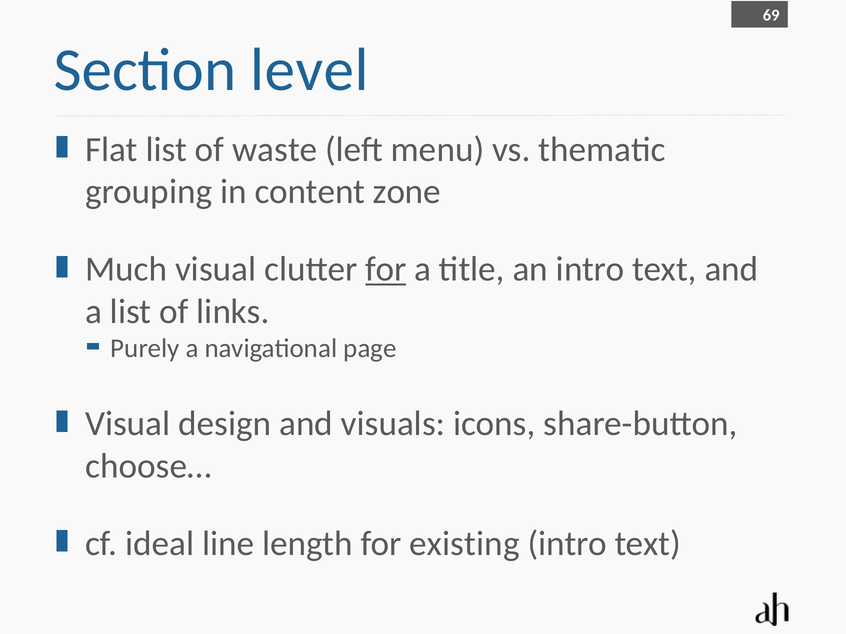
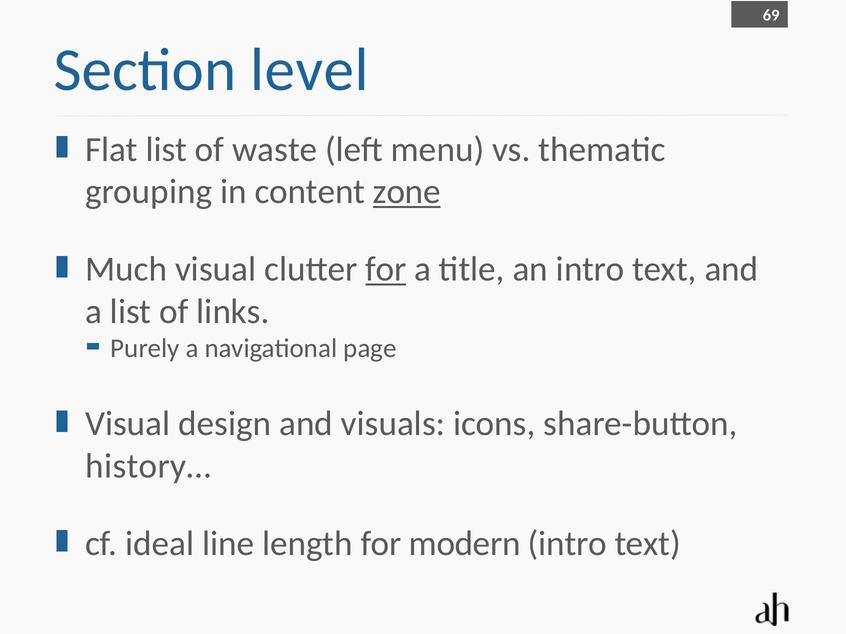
zone underline: none -> present
choose…: choose… -> history…
existing: existing -> modern
